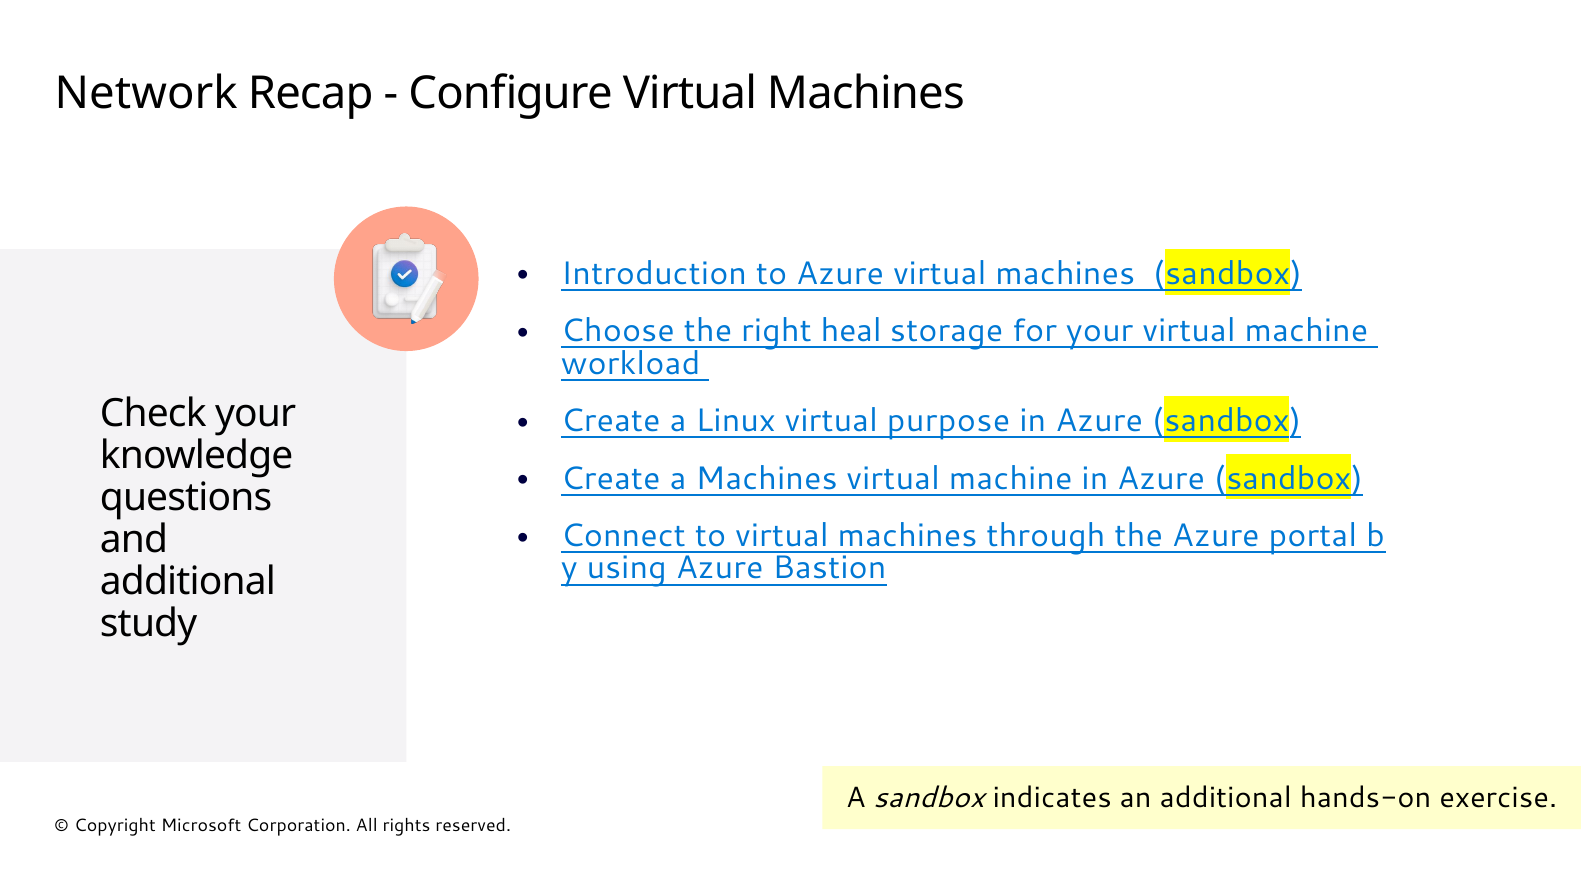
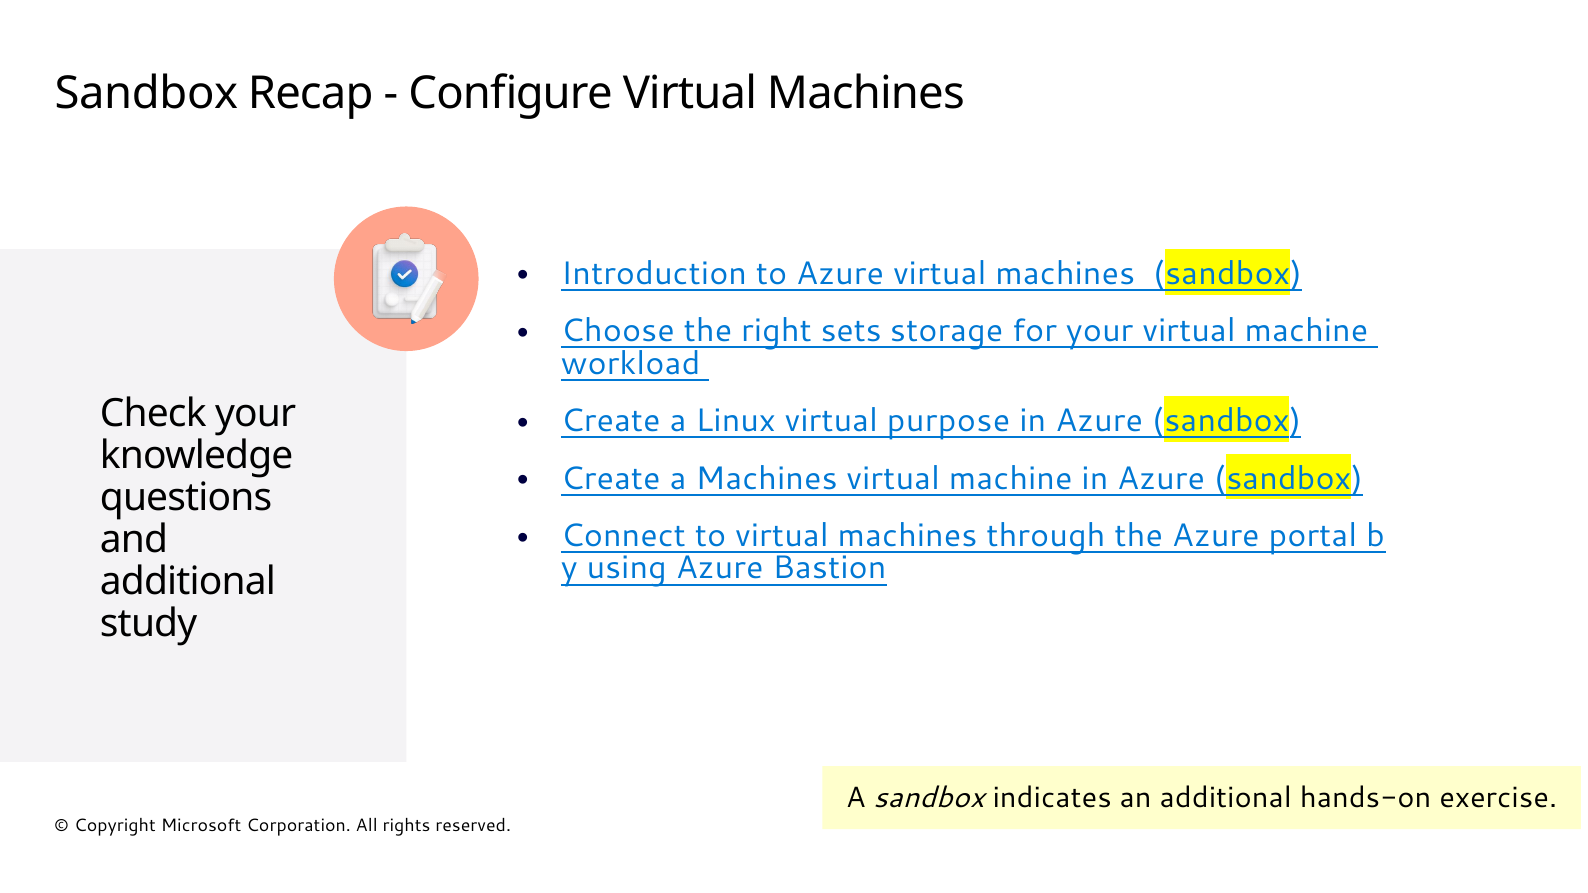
Network at (146, 93): Network -> Sandbox
heal: heal -> sets
